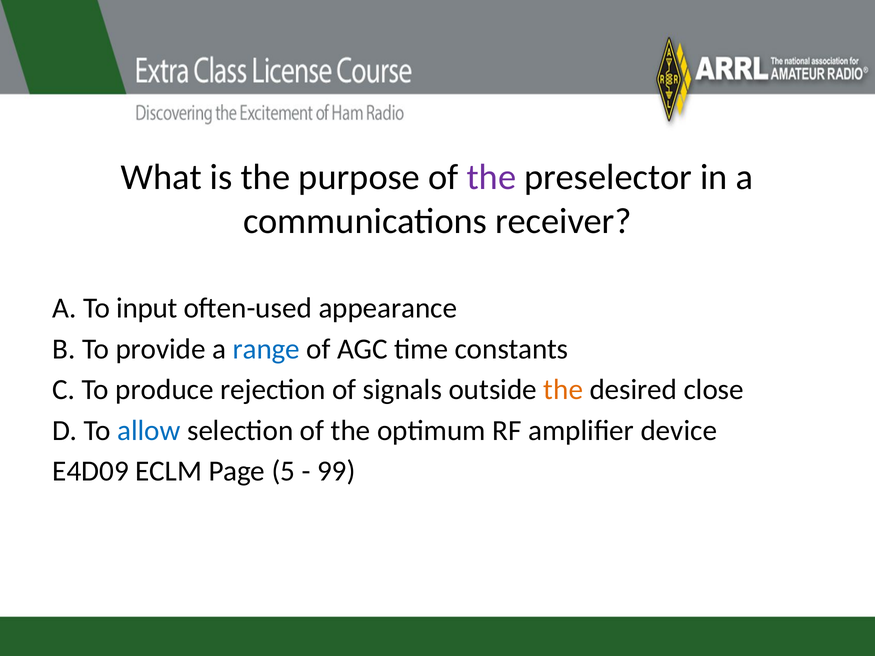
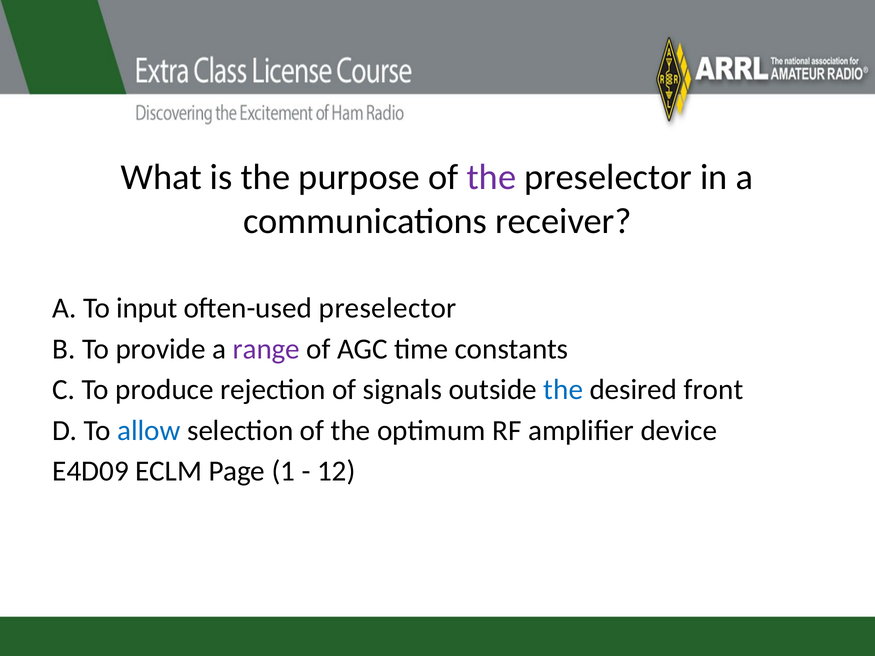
often-used appearance: appearance -> preselector
range colour: blue -> purple
the at (563, 390) colour: orange -> blue
close: close -> front
5: 5 -> 1
99: 99 -> 12
